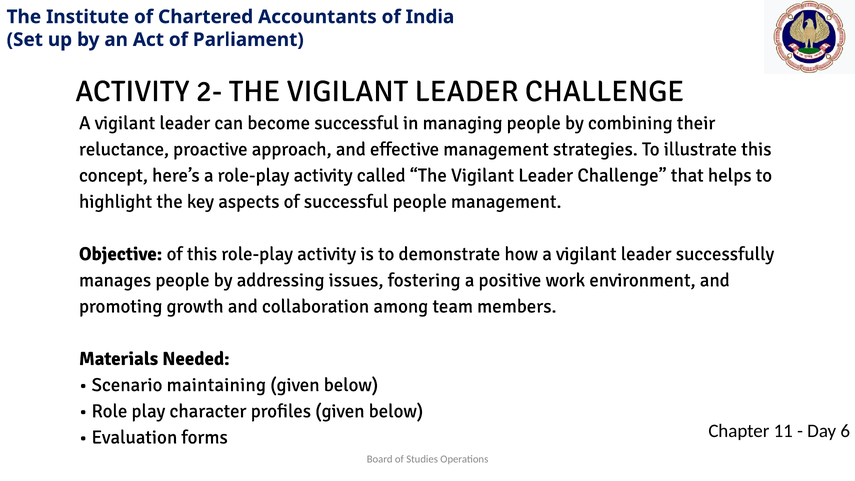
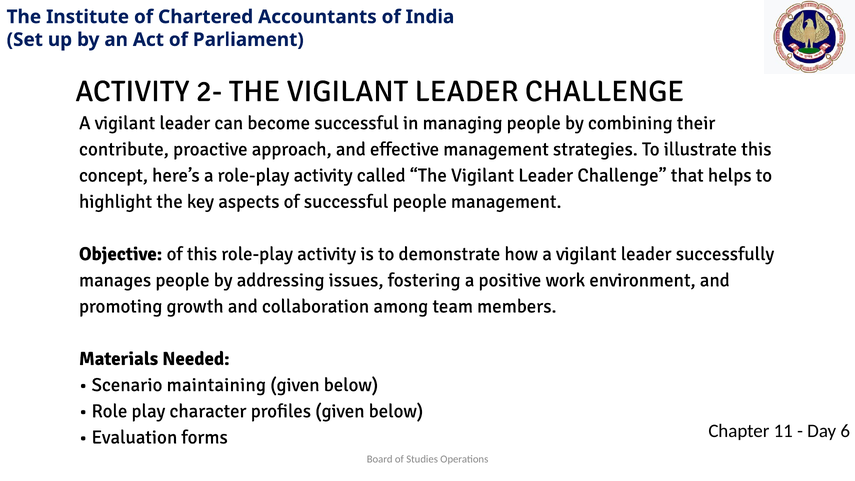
reluctance: reluctance -> contribute
